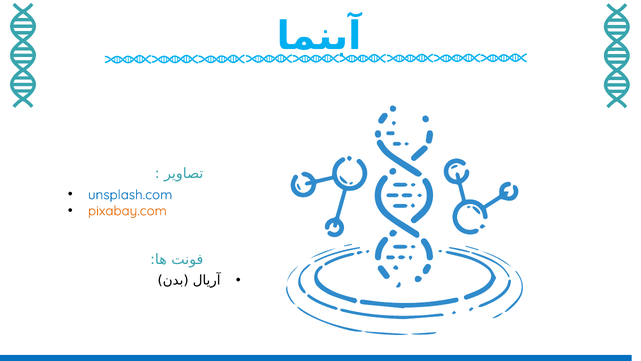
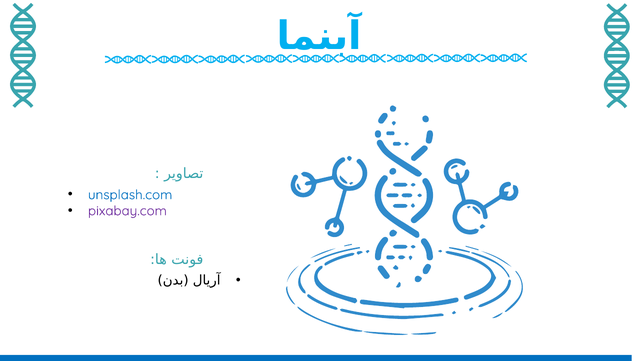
pixabay.com colour: orange -> purple
